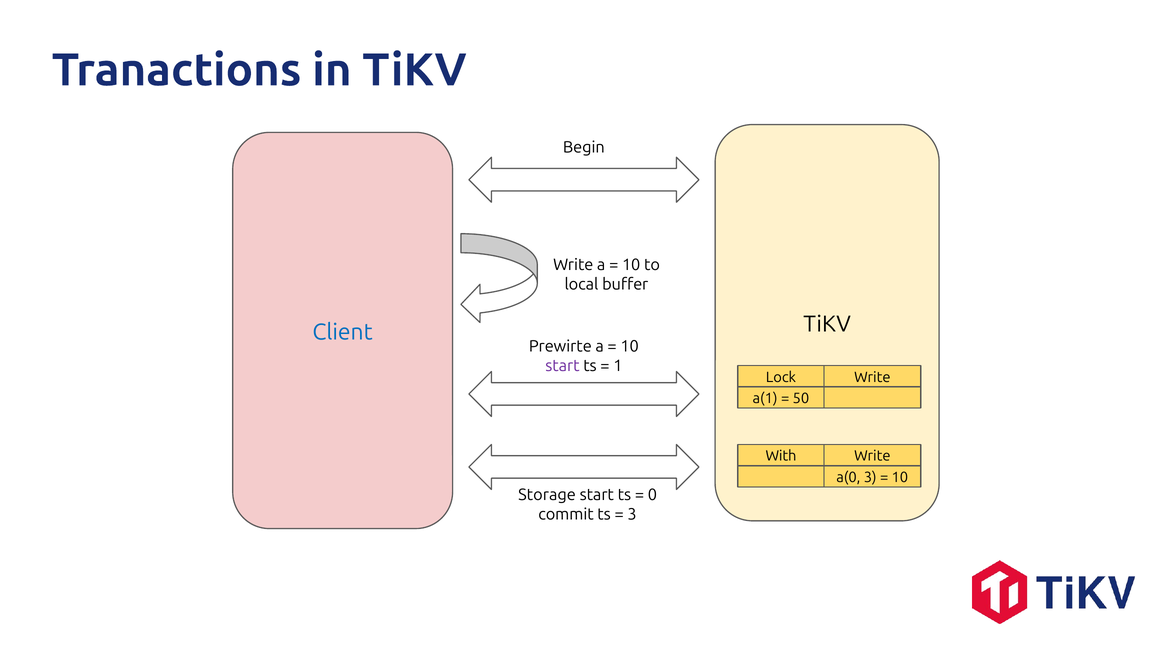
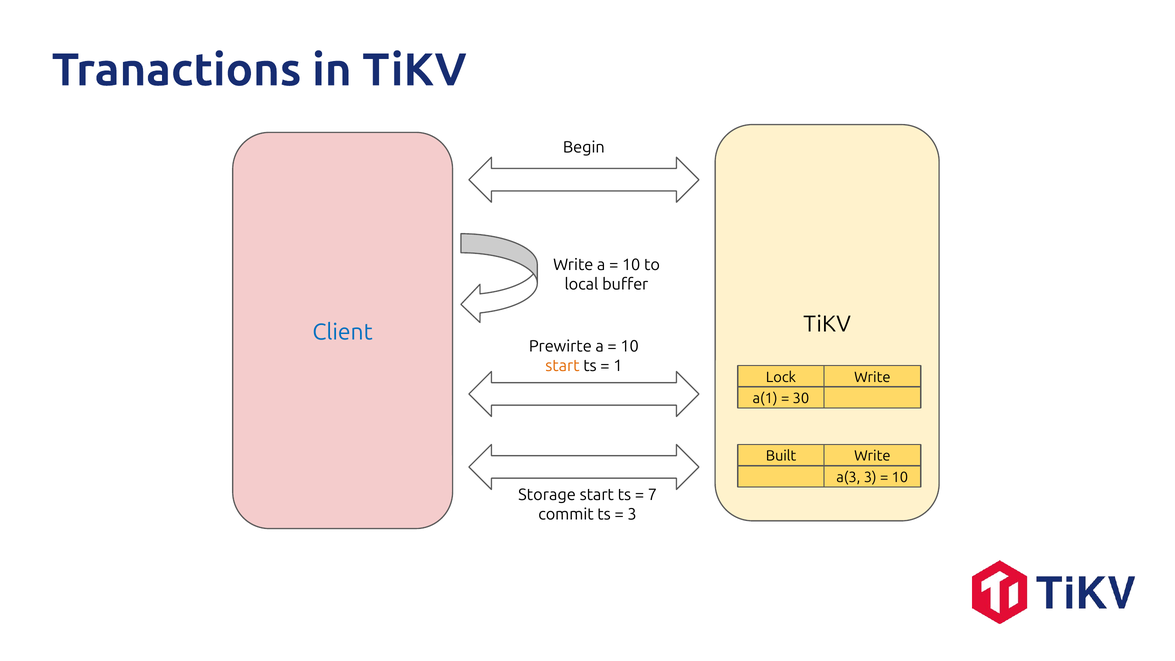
start at (562, 366) colour: purple -> orange
50: 50 -> 30
With: With -> Built
a(0: a(0 -> a(3
0: 0 -> 7
